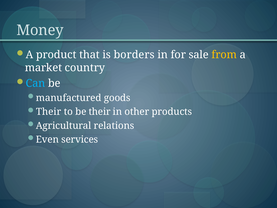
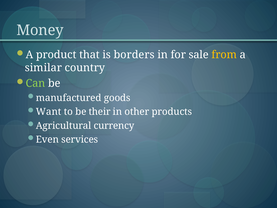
market: market -> similar
Can colour: light blue -> light green
Their at (49, 112): Their -> Want
relations: relations -> currency
